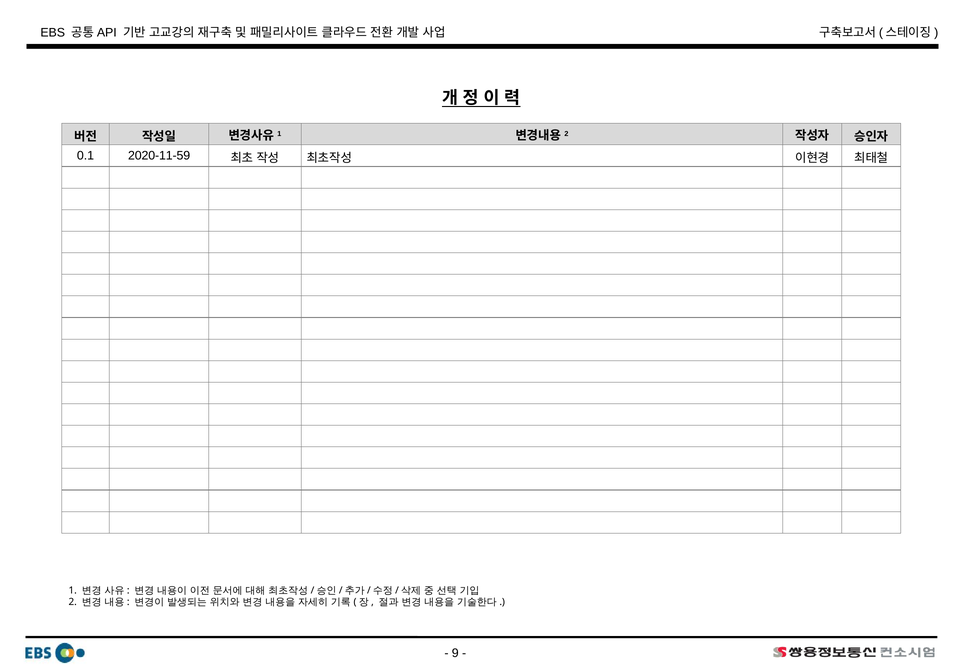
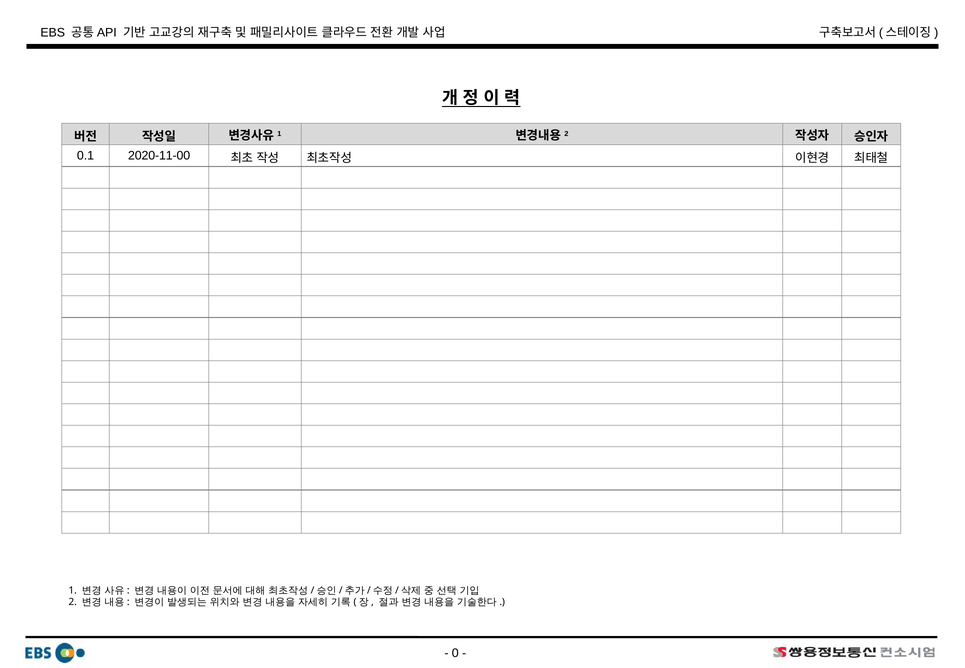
2020-11-59: 2020-11-59 -> 2020-11-00
9: 9 -> 0
